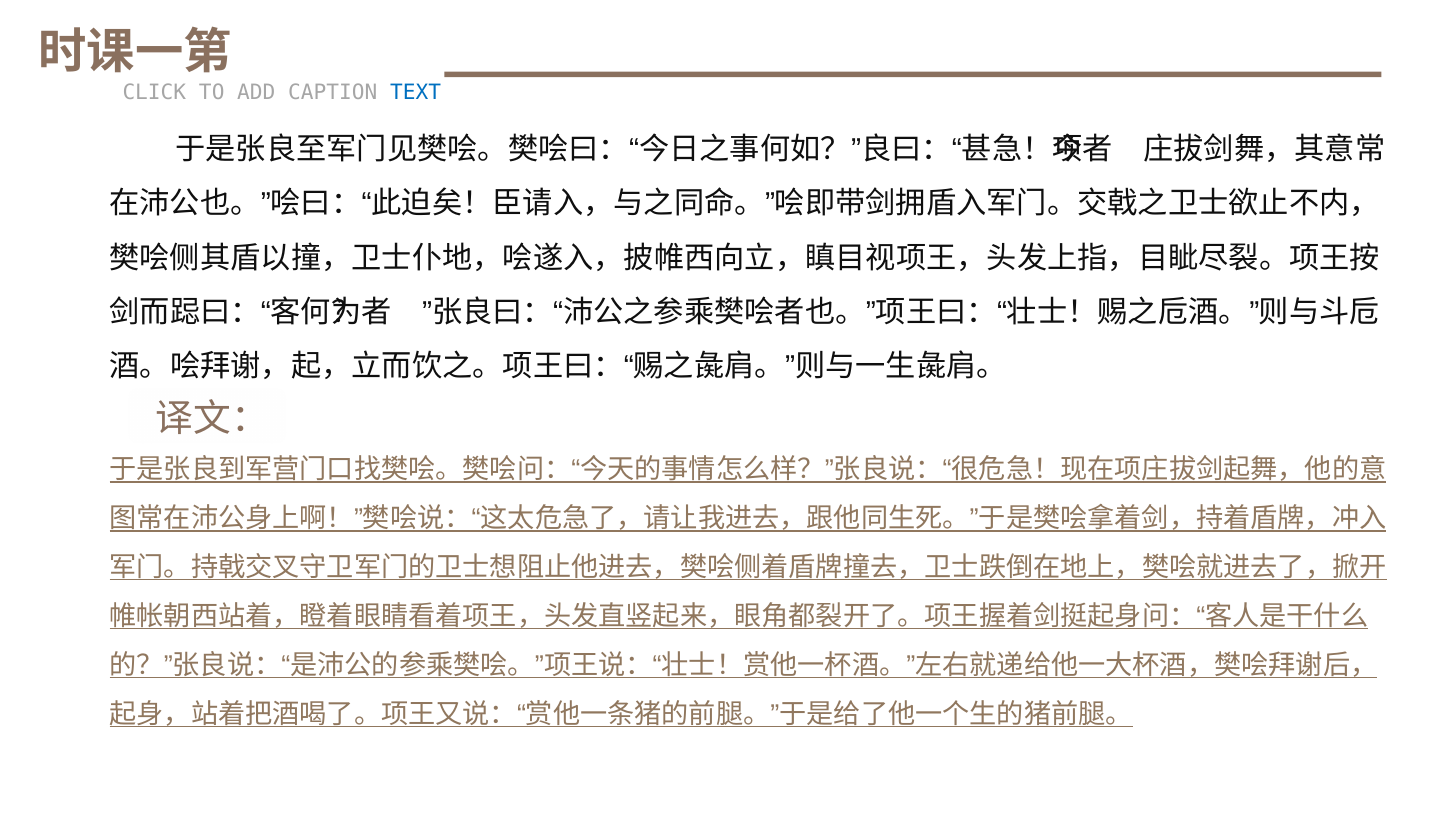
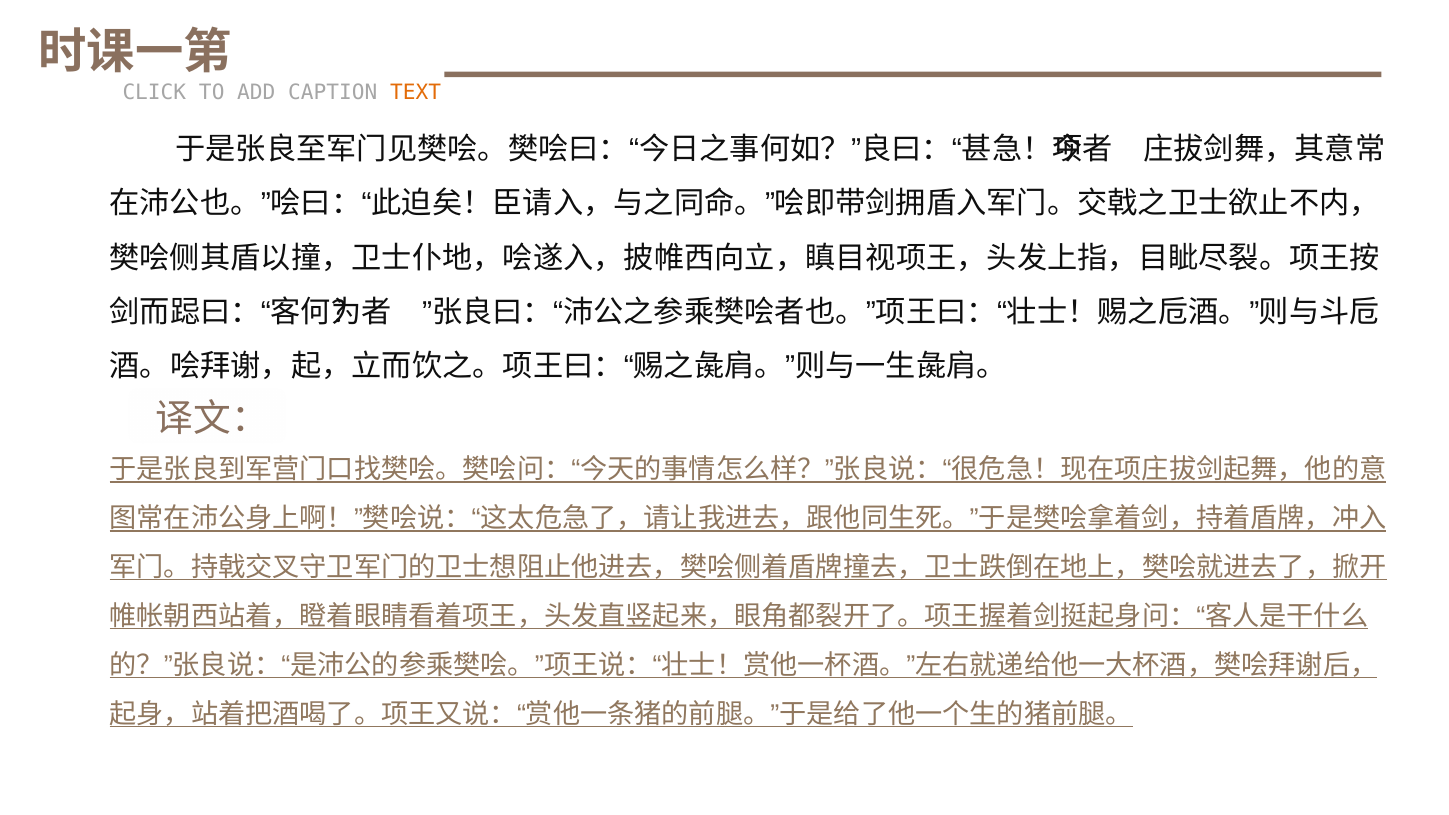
TEXT colour: blue -> orange
